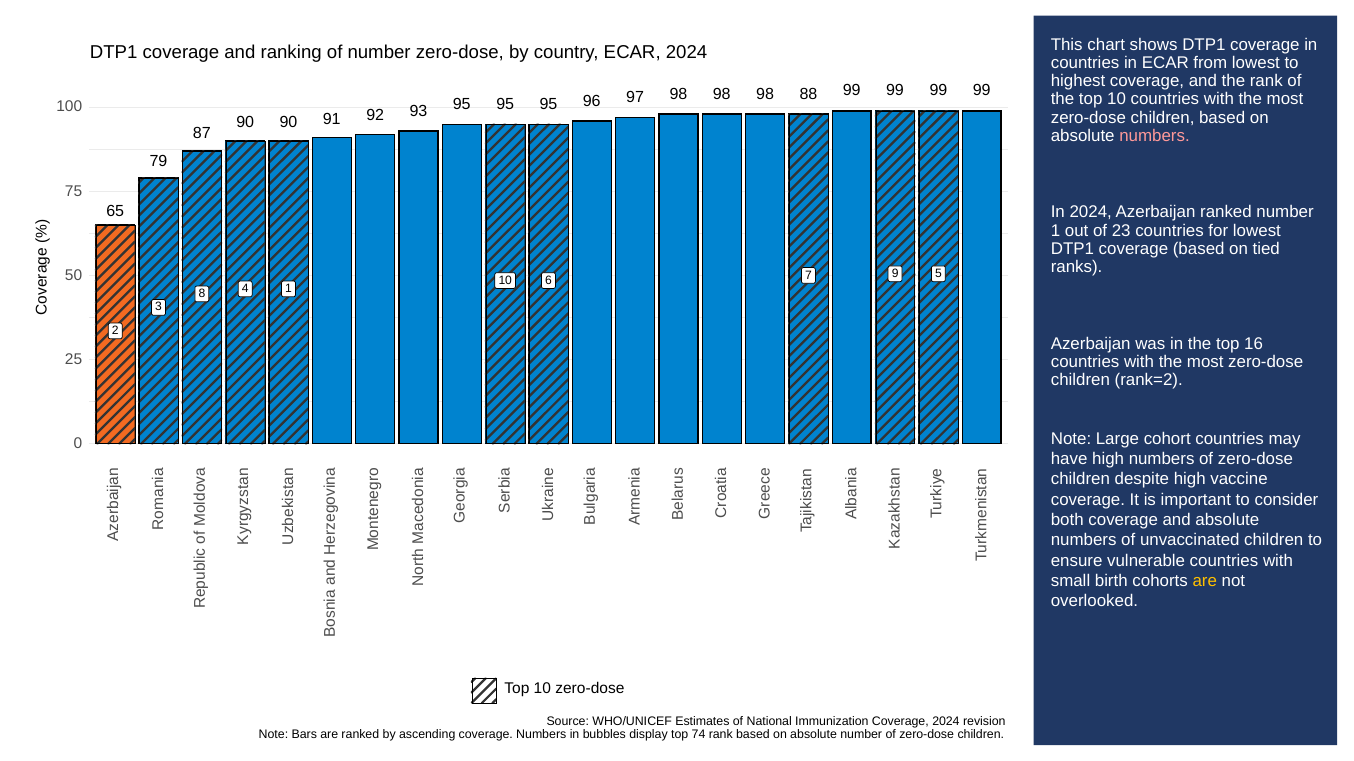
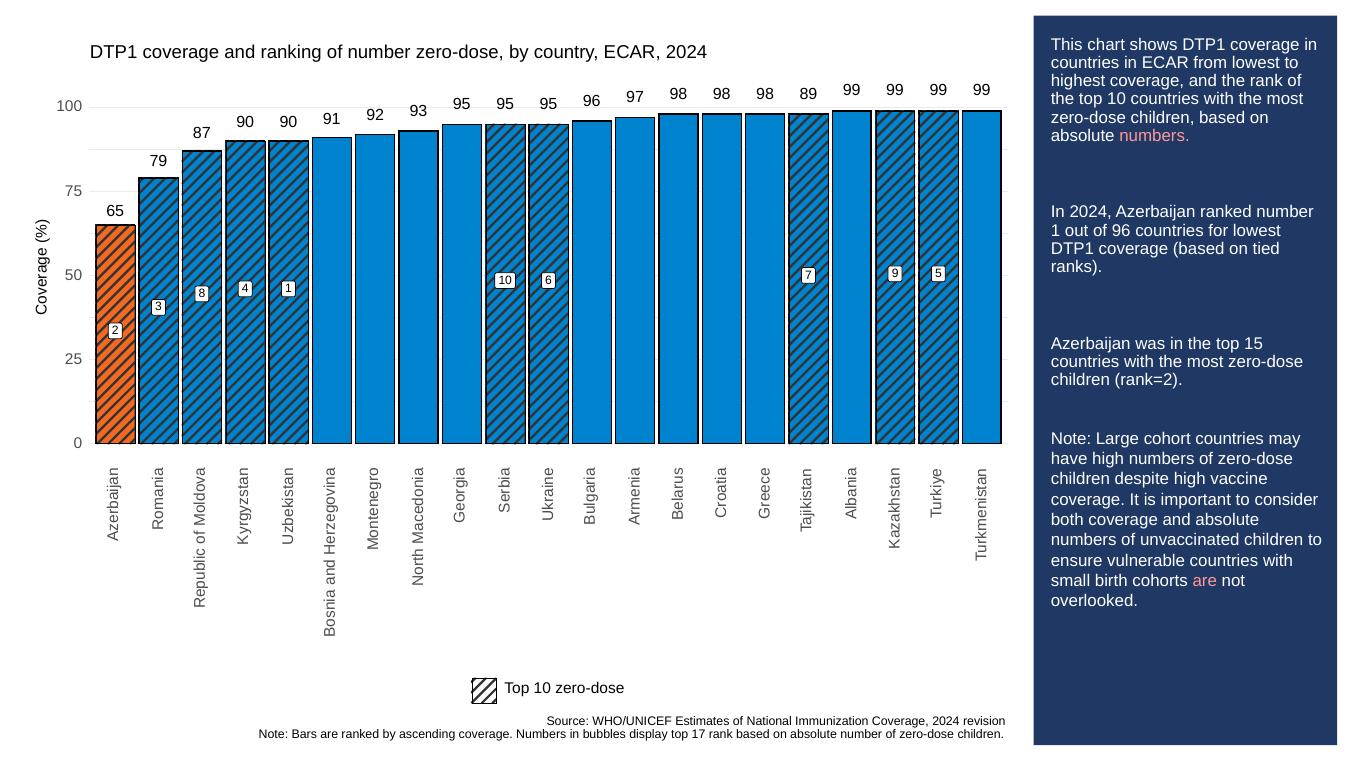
88: 88 -> 89
of 23: 23 -> 96
16: 16 -> 15
are at (1205, 581) colour: yellow -> pink
74: 74 -> 17
